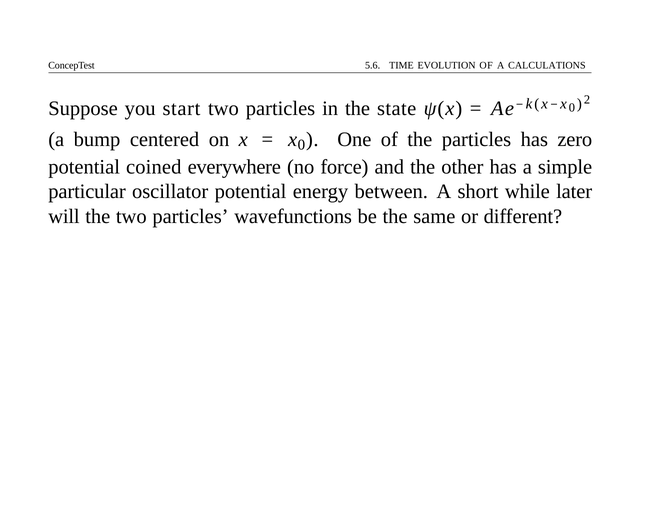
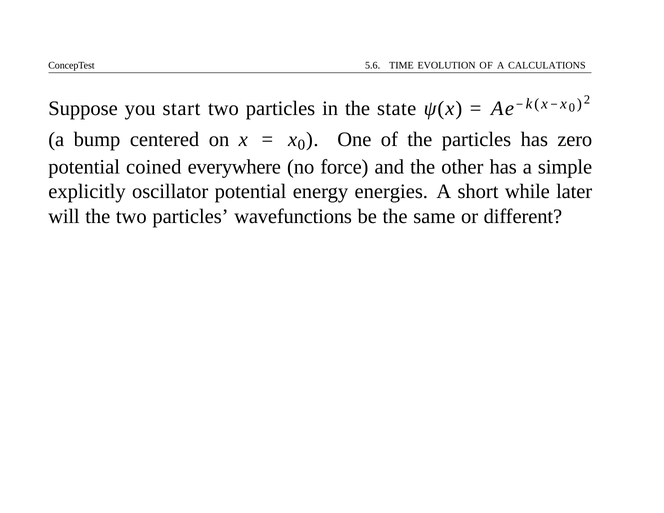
particular: particular -> explicitly
between: between -> energies
